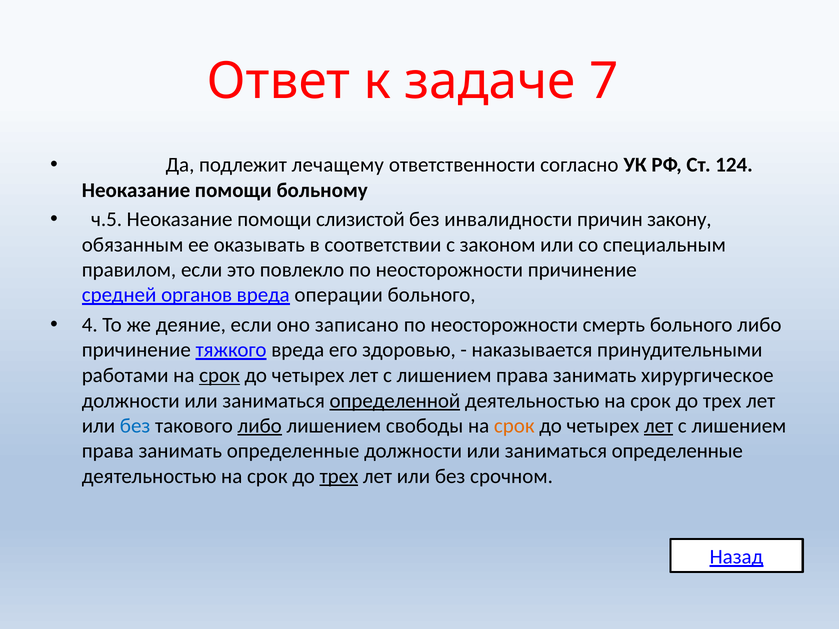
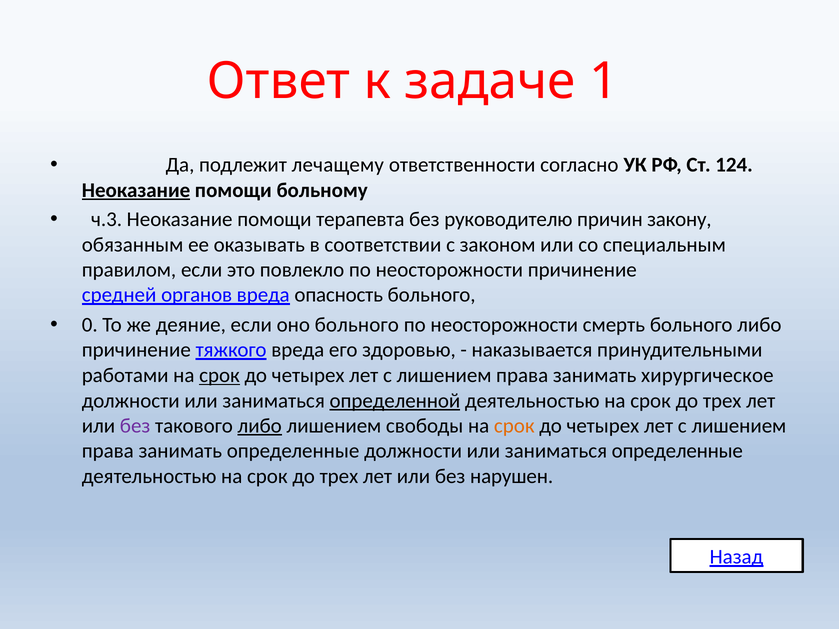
7: 7 -> 1
Неоказание at (136, 190) underline: none -> present
ч.5: ч.5 -> ч.3
слизистой: слизистой -> терапевта
инвалидности: инвалидности -> руководителю
операции: операции -> опасность
4: 4 -> 0
оно записано: записано -> больного
без at (135, 426) colour: blue -> purple
лет at (659, 426) underline: present -> none
трех at (339, 476) underline: present -> none
срочном: срочном -> нарушен
